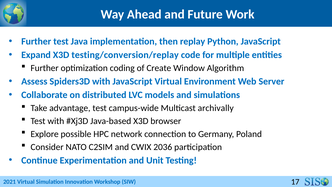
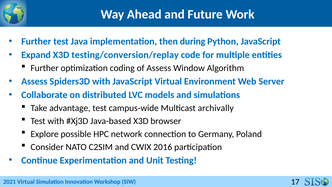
replay: replay -> during
of Create: Create -> Assess
2036: 2036 -> 2016
